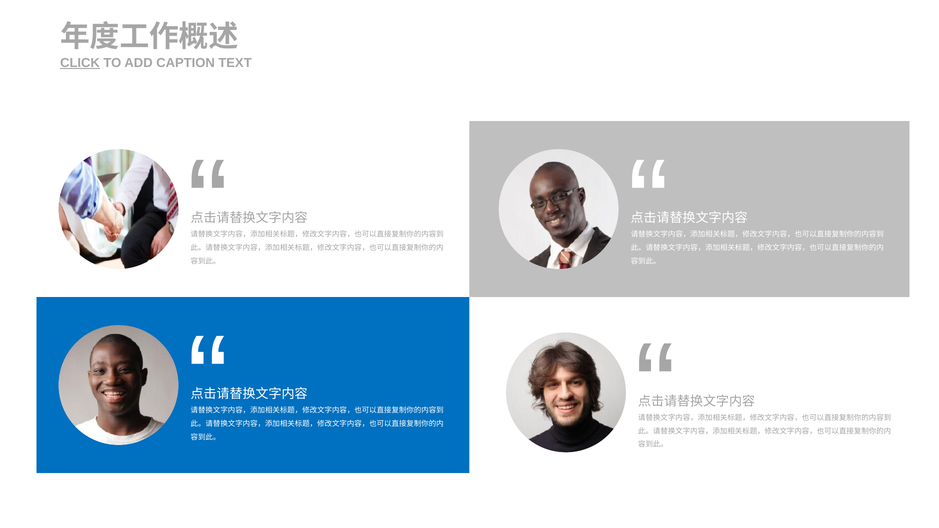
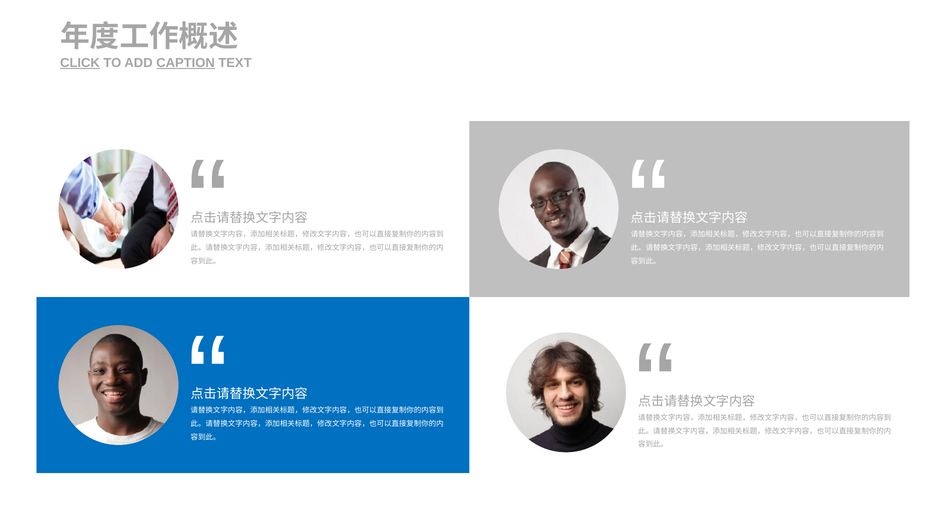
CAPTION underline: none -> present
